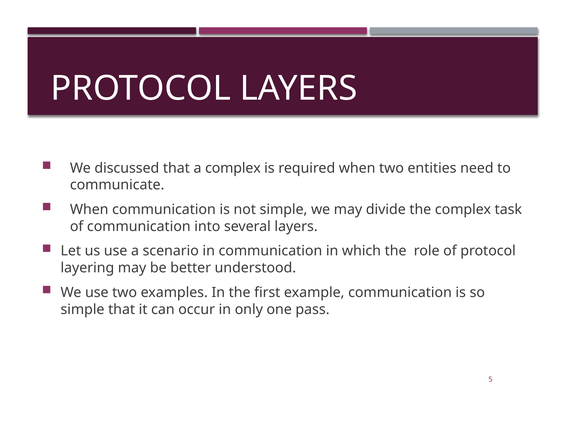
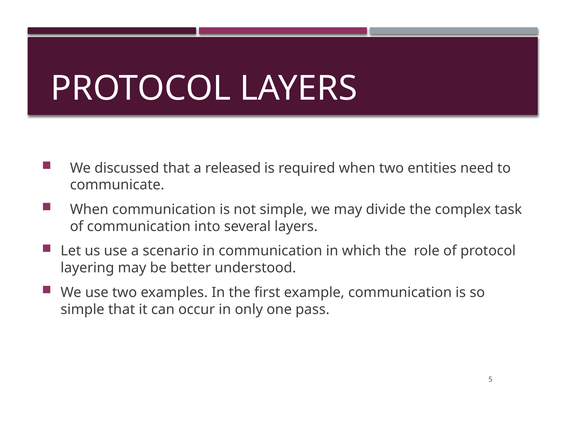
a complex: complex -> released
